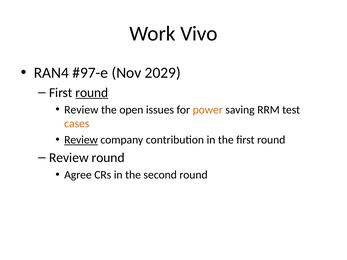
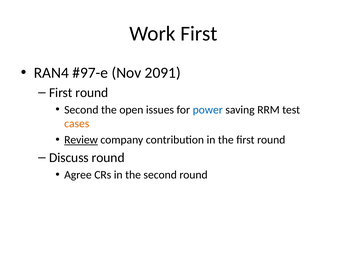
Work Vivo: Vivo -> First
2029: 2029 -> 2091
round at (92, 93) underline: present -> none
Review at (81, 110): Review -> Second
power colour: orange -> blue
Review at (69, 158): Review -> Discuss
